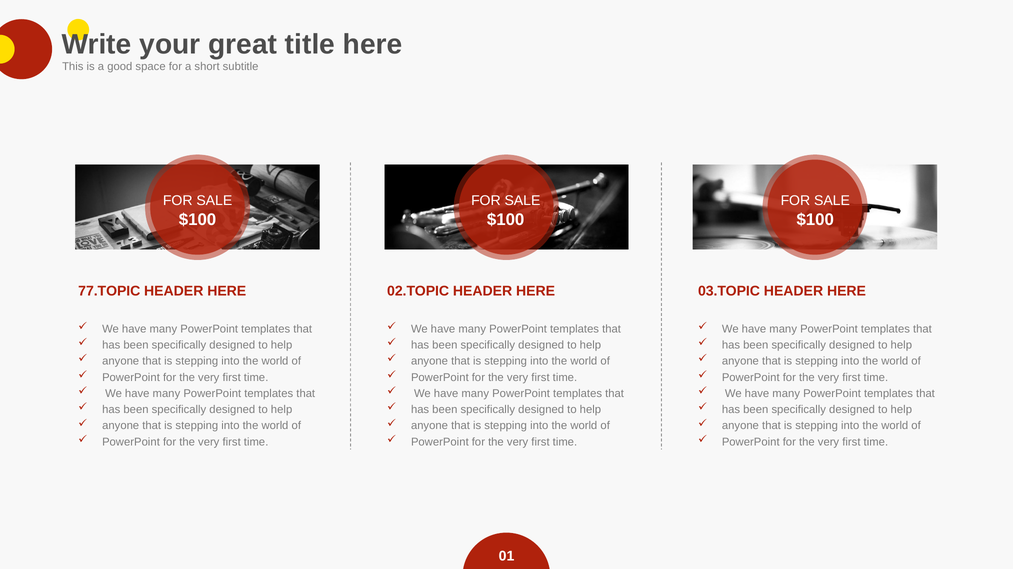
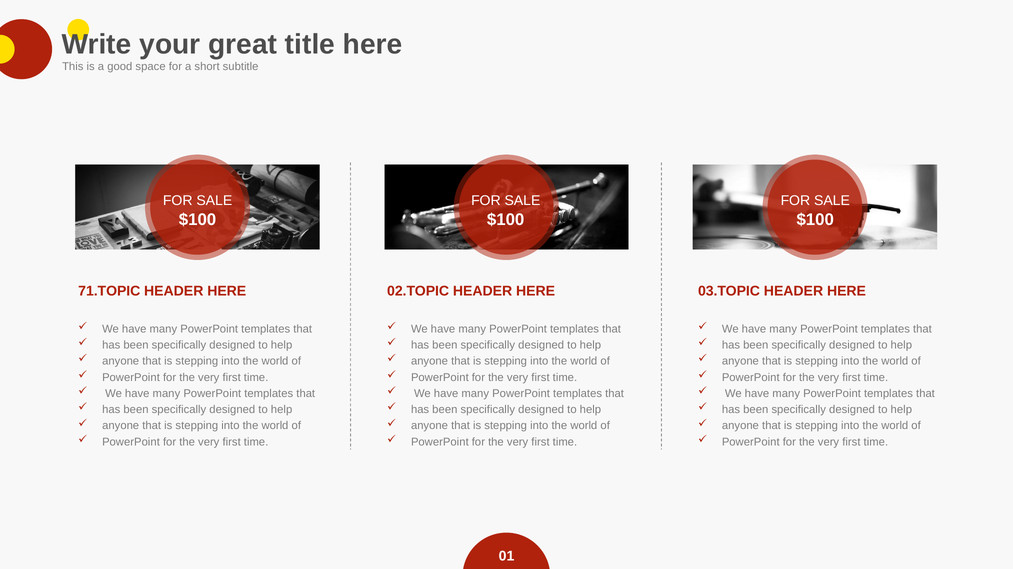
77.TOPIC: 77.TOPIC -> 71.TOPIC
